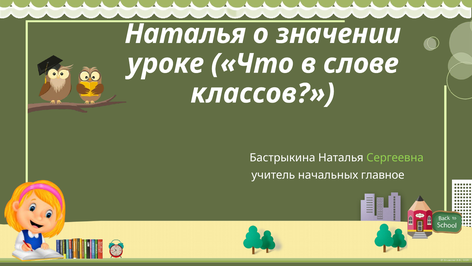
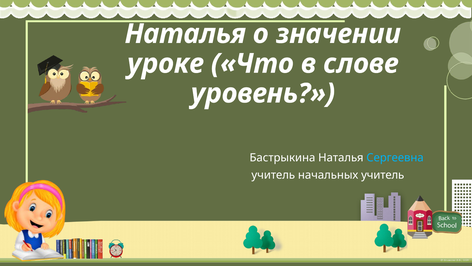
классов: классов -> уровень
Сергеевна colour: light green -> light blue
начальных главное: главное -> учитель
